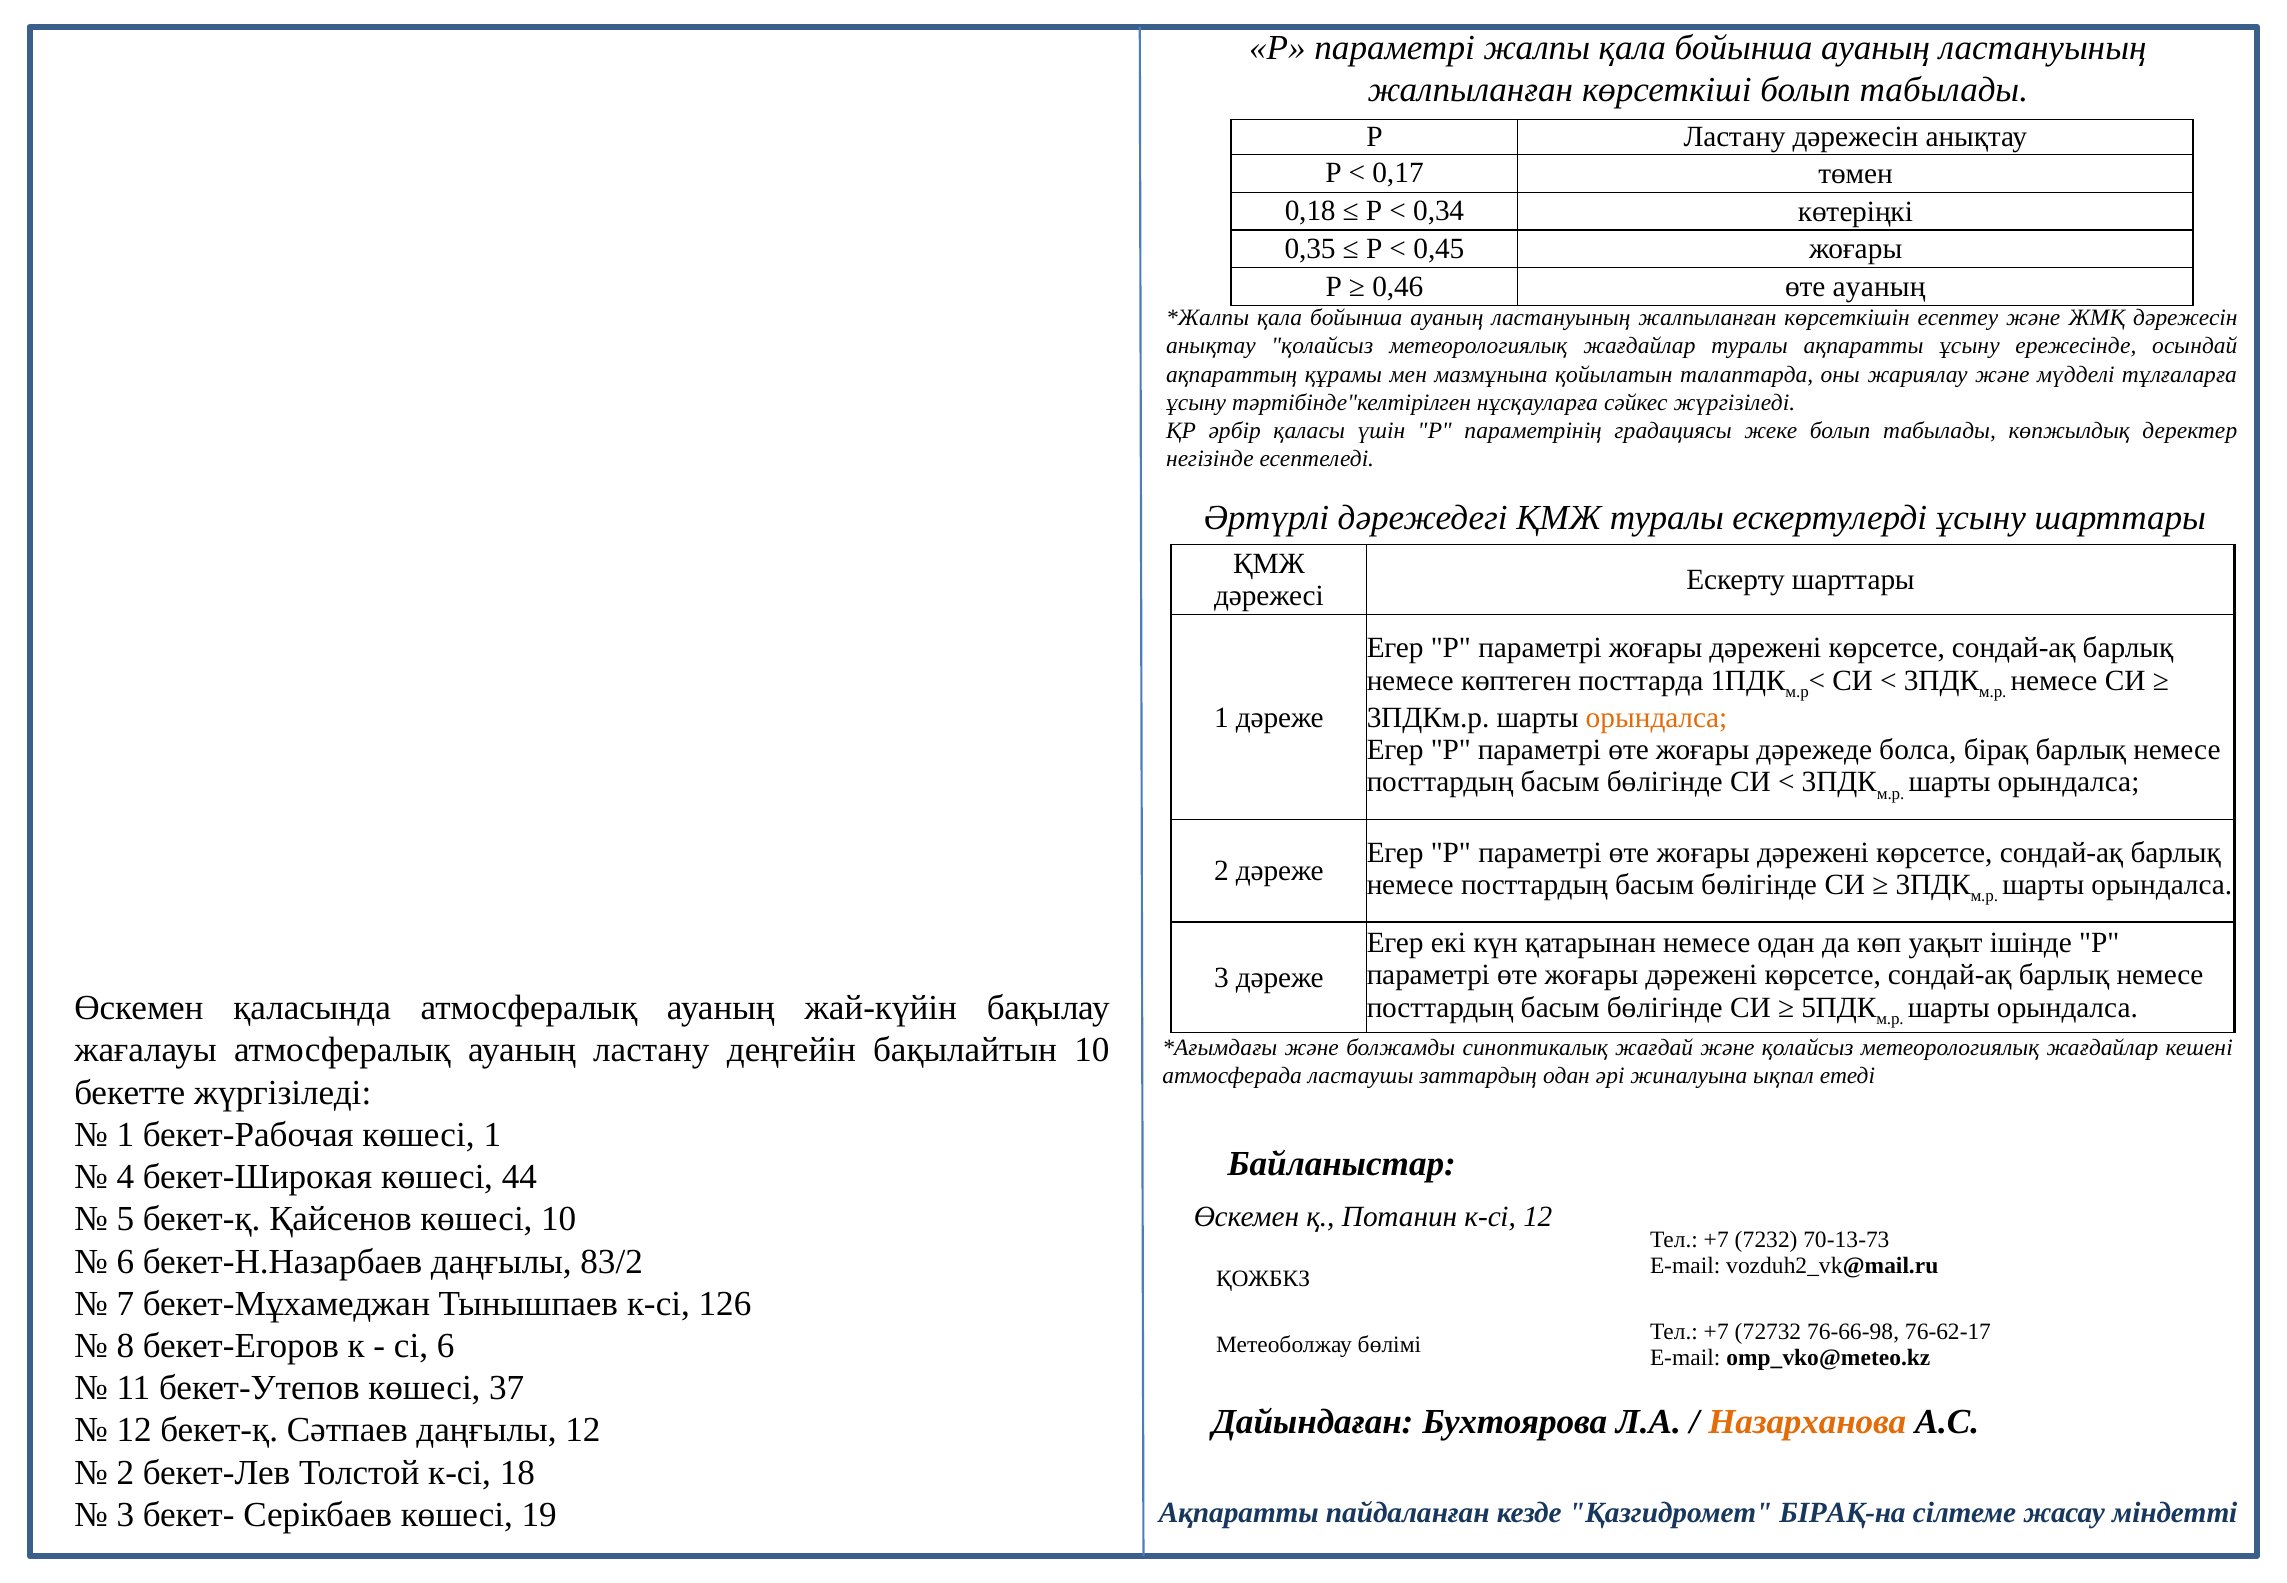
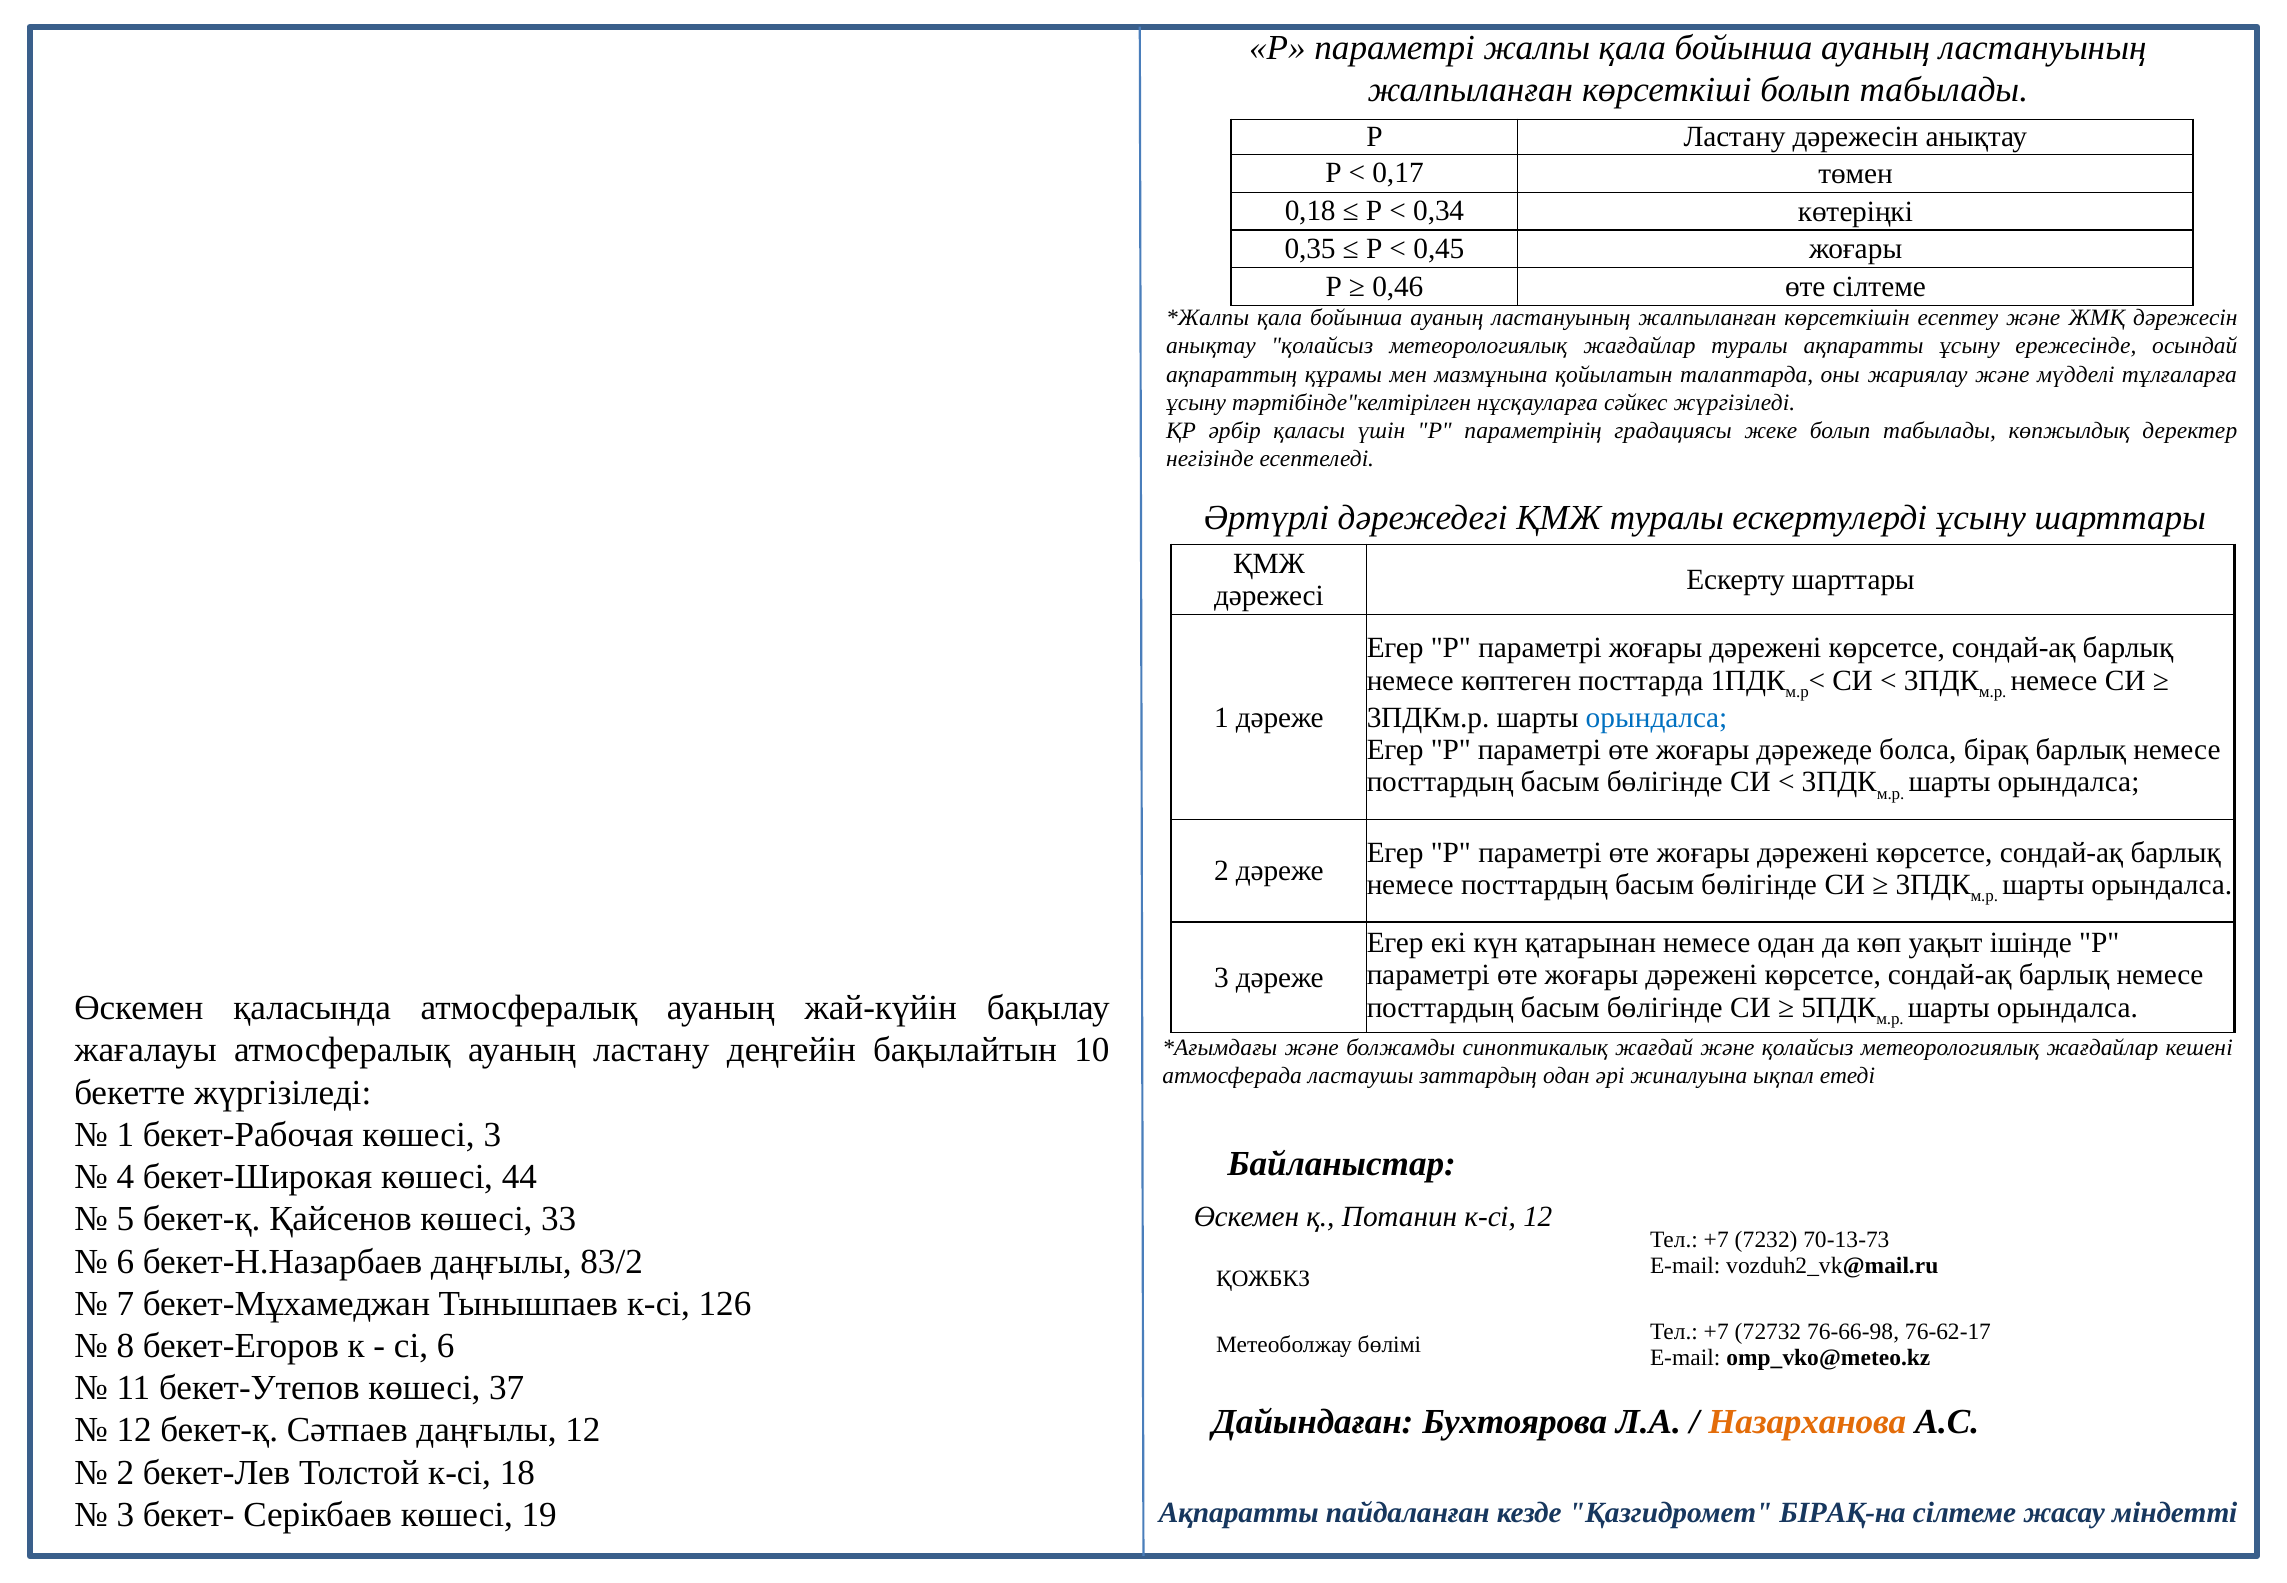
өте ауаның: ауаның -> сілтеме
орындалса at (1657, 717) colour: orange -> blue
көшесі 1: 1 -> 3
көшесі 10: 10 -> 33
